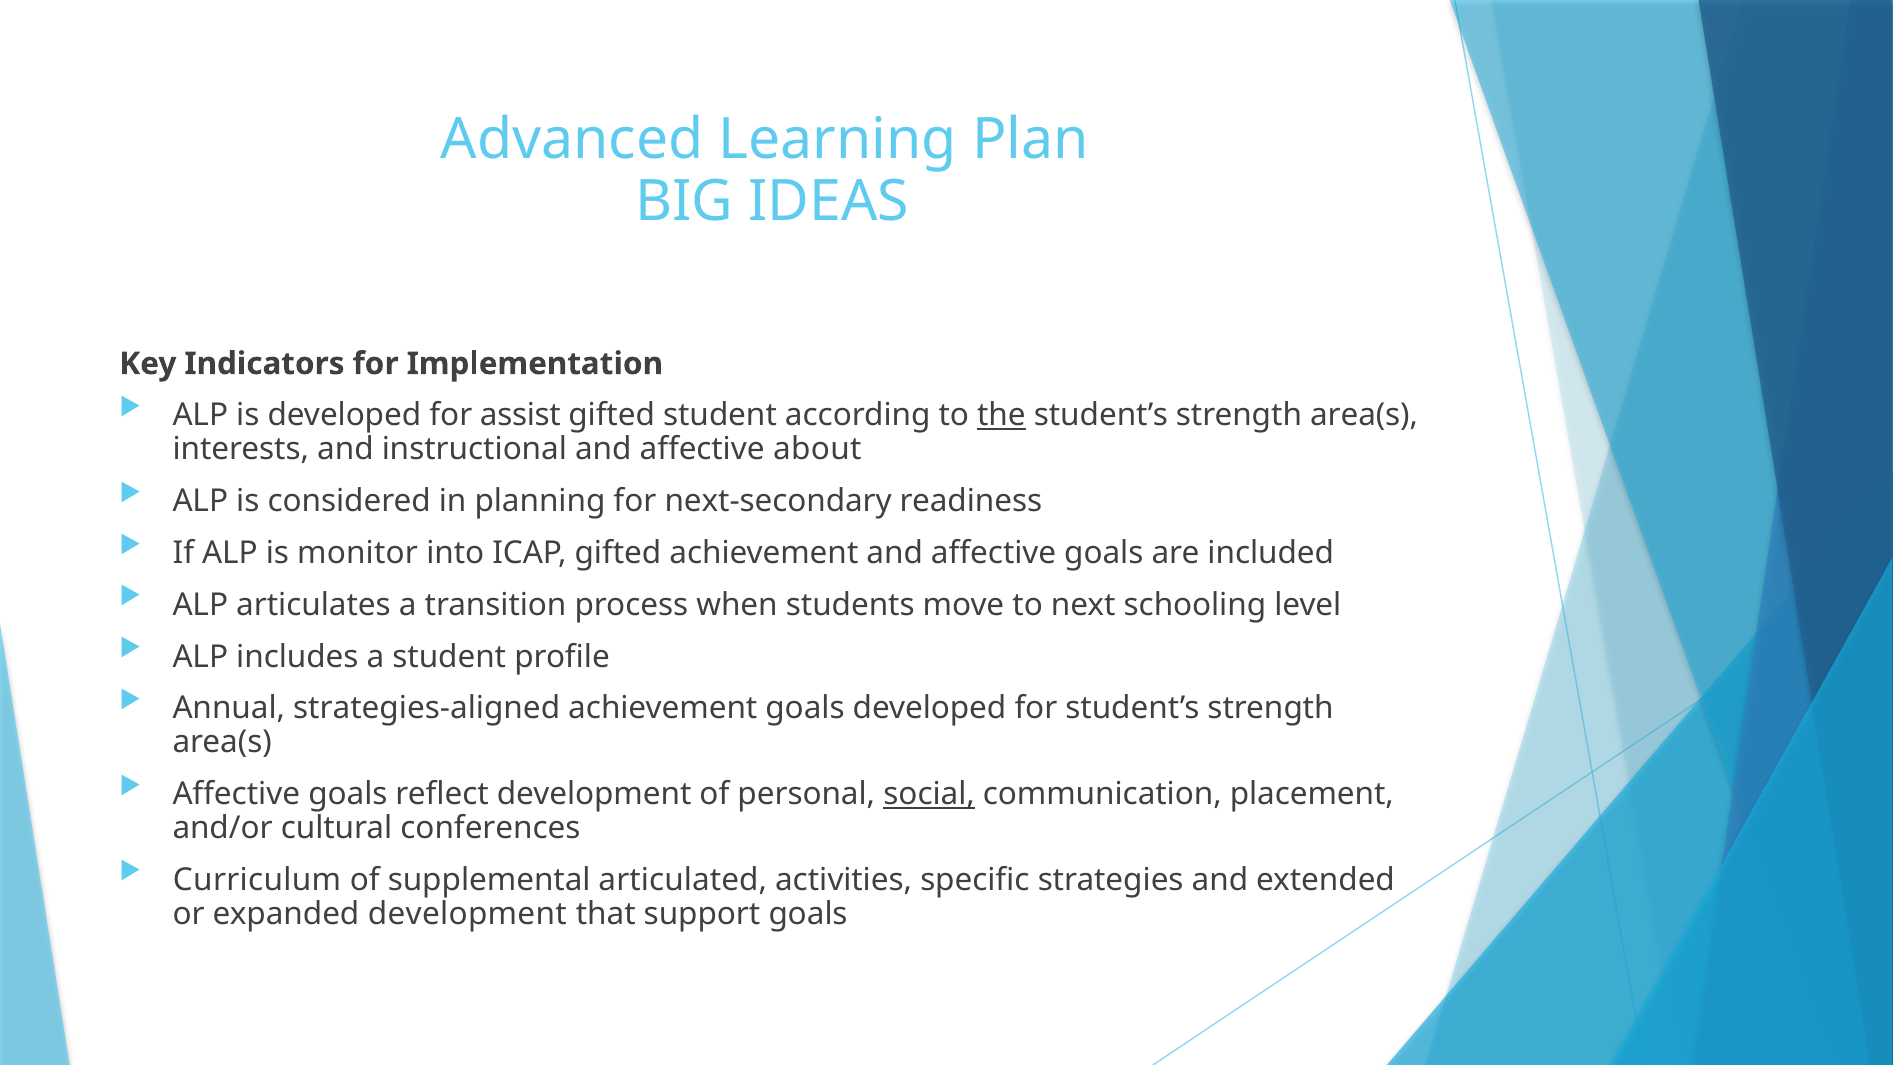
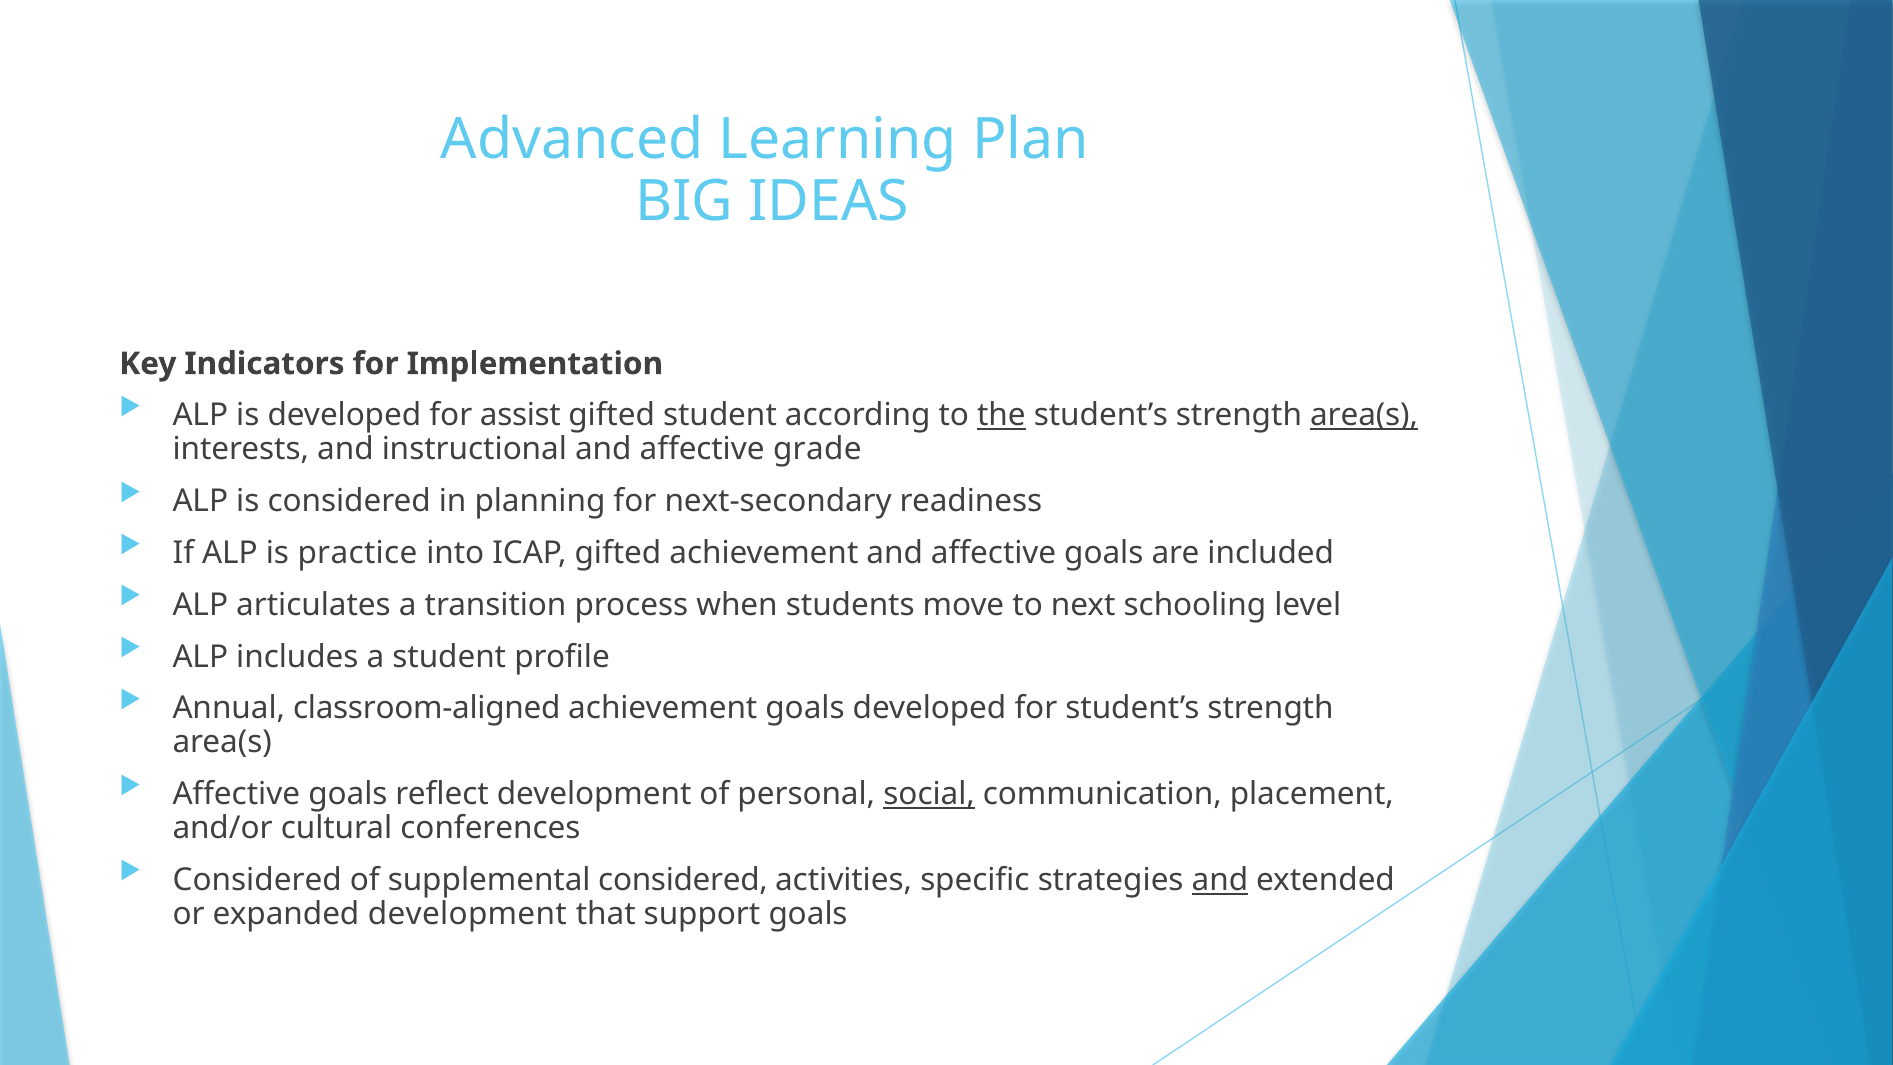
area(s at (1364, 415) underline: none -> present
about: about -> grade
monitor: monitor -> practice
strategies-aligned: strategies-aligned -> classroom-aligned
Curriculum at (257, 880): Curriculum -> Considered
supplemental articulated: articulated -> considered
and at (1220, 880) underline: none -> present
